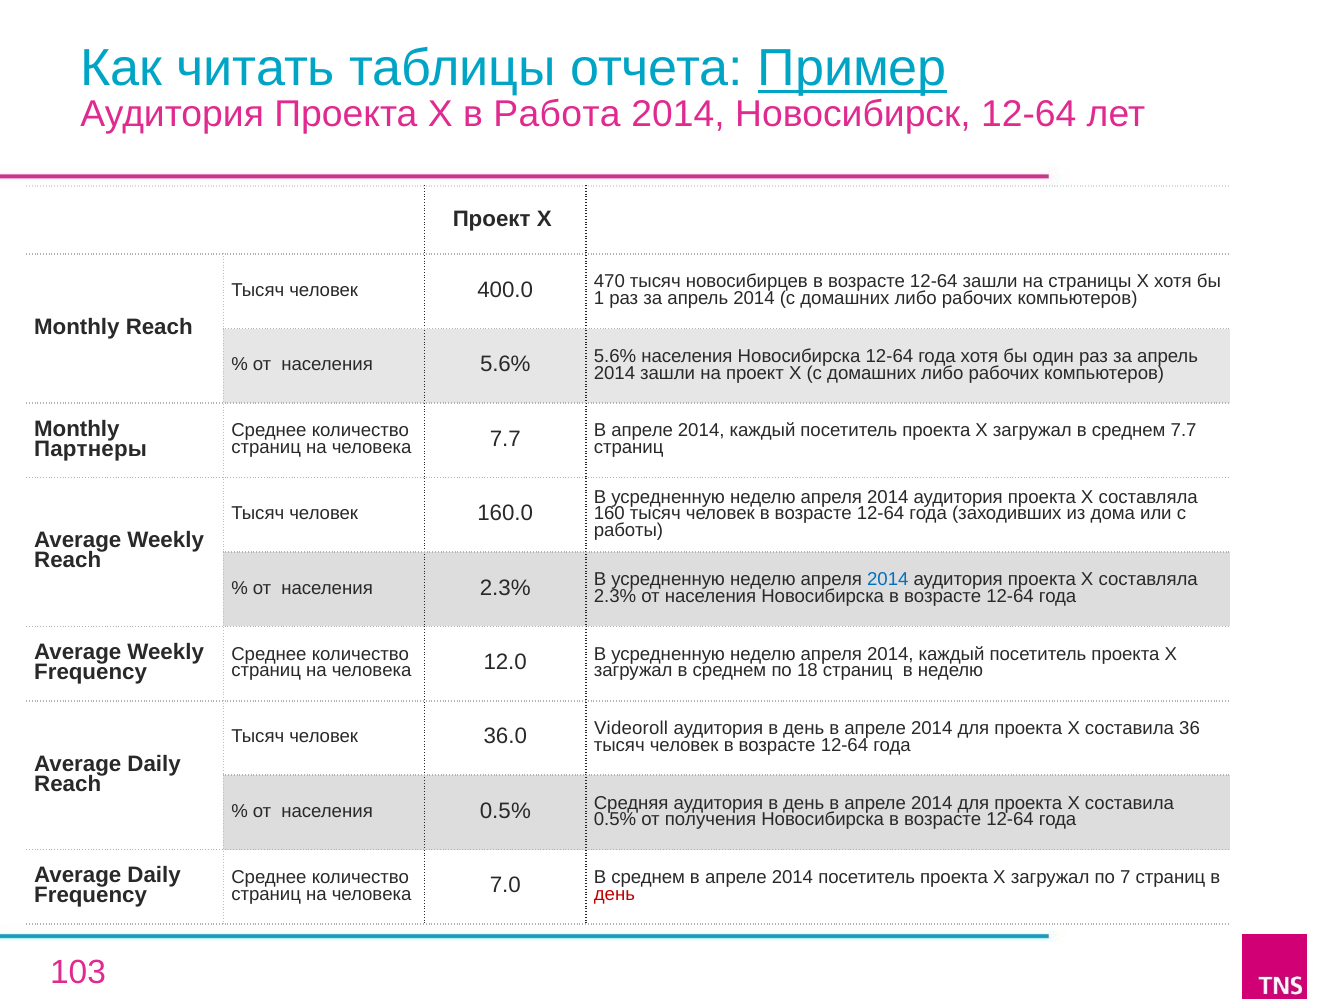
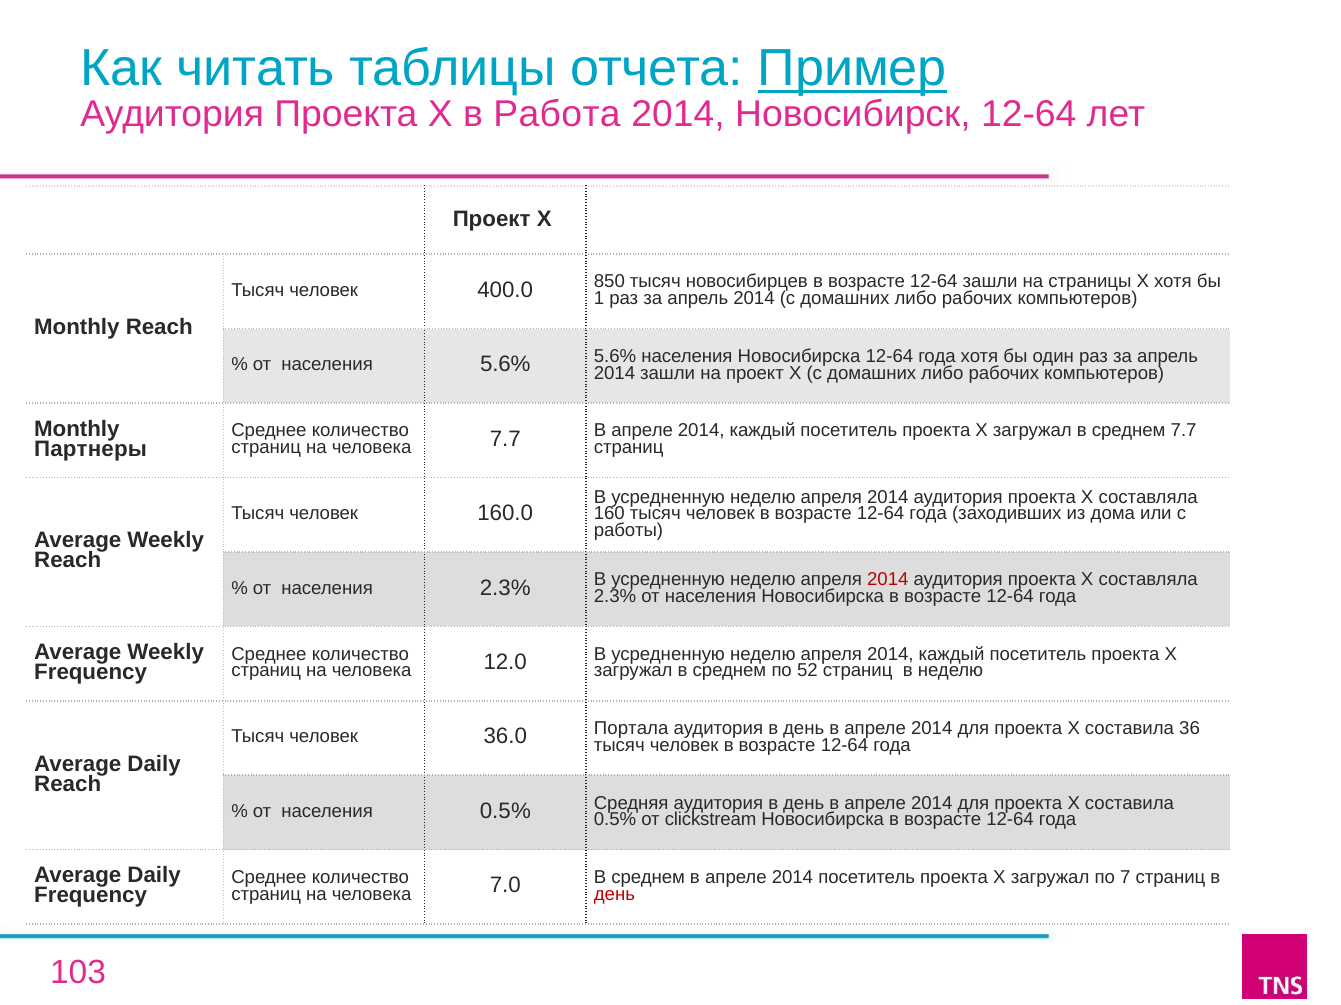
470: 470 -> 850
2014 at (888, 580) colour: blue -> red
18: 18 -> 52
Videoroll: Videoroll -> Портала
получения: получения -> clickstream
